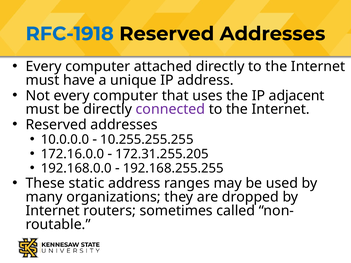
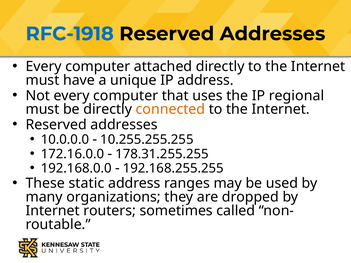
adjacent: adjacent -> regional
connected colour: purple -> orange
172.31.255.205: 172.31.255.205 -> 178.31.255.255
